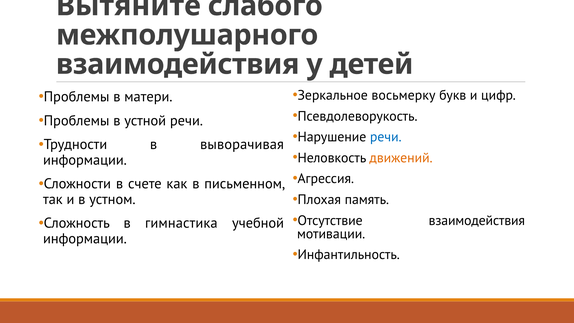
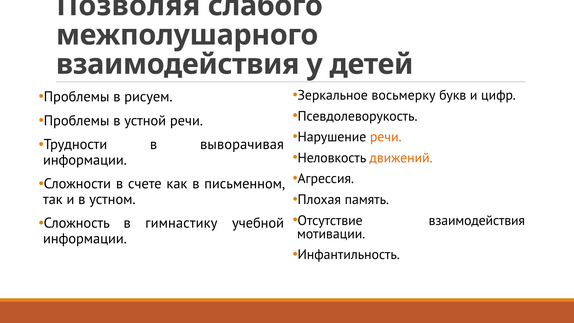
Вытяните: Вытяните -> Позволяя
матери: матери -> рисуем
речи at (386, 137) colour: blue -> orange
гимнастика: гимнастика -> гимнастику
